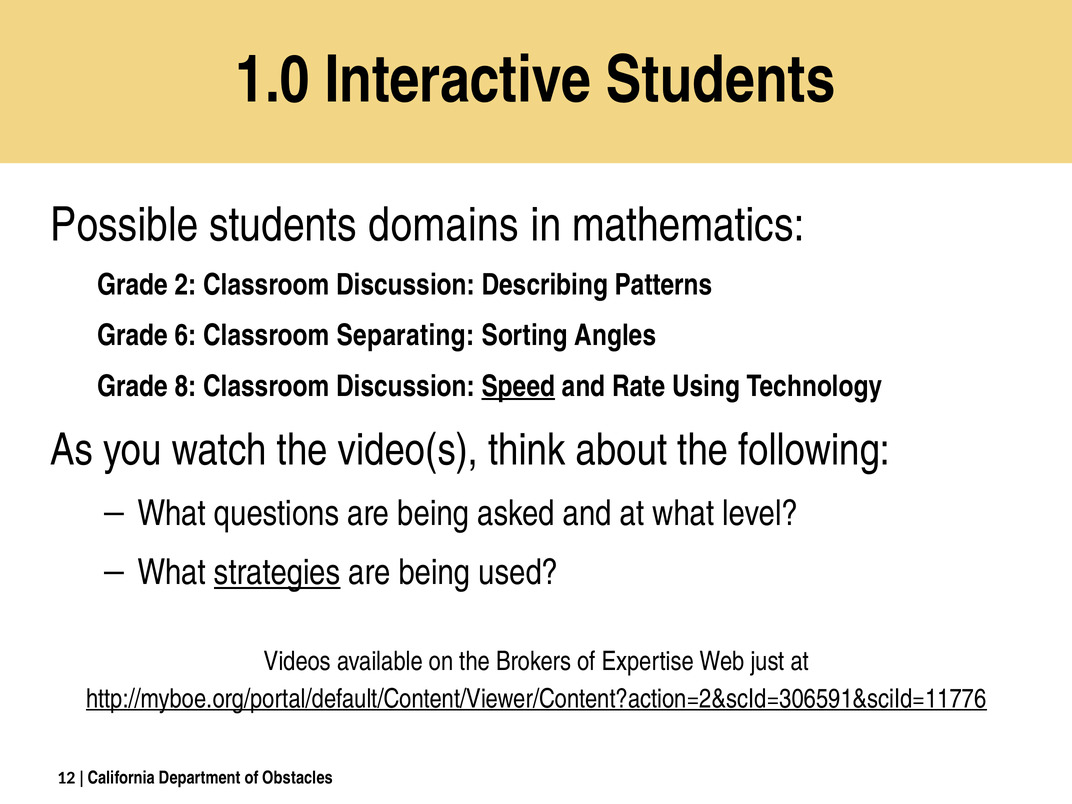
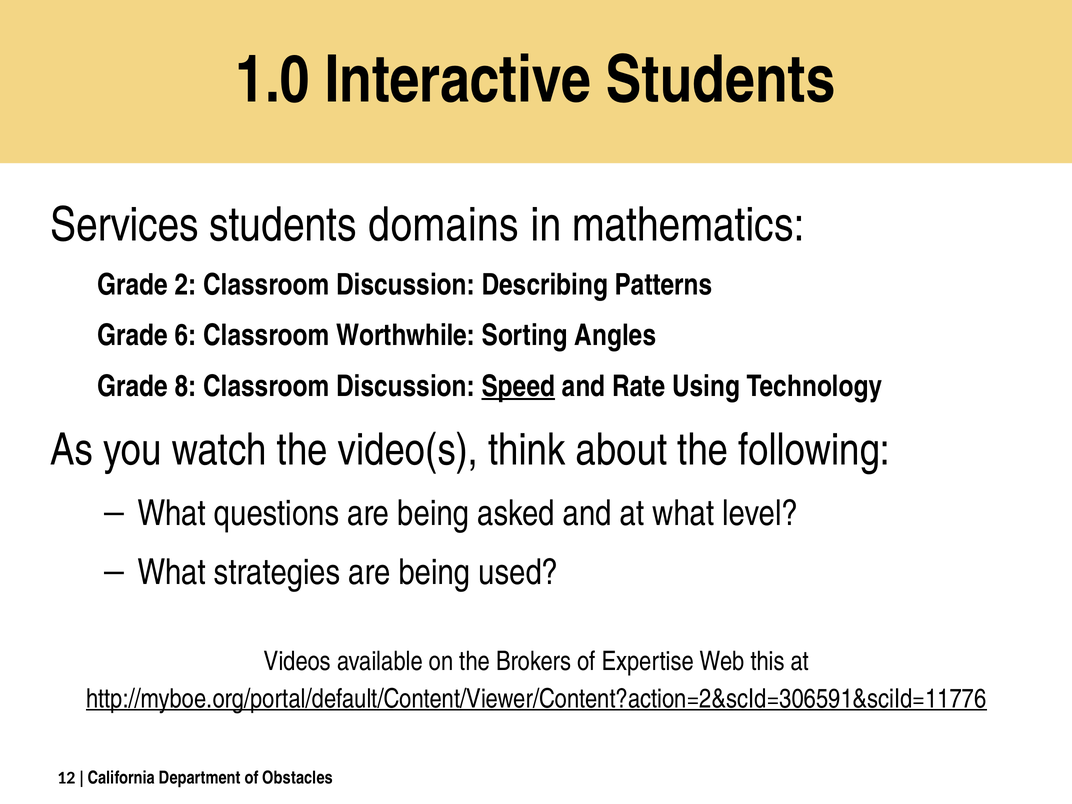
Possible: Possible -> Services
Separating: Separating -> Worthwhile
strategies underline: present -> none
just: just -> this
